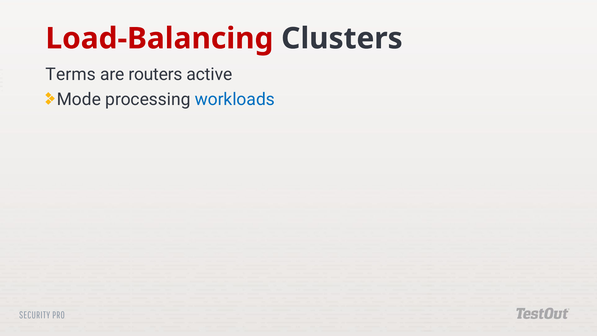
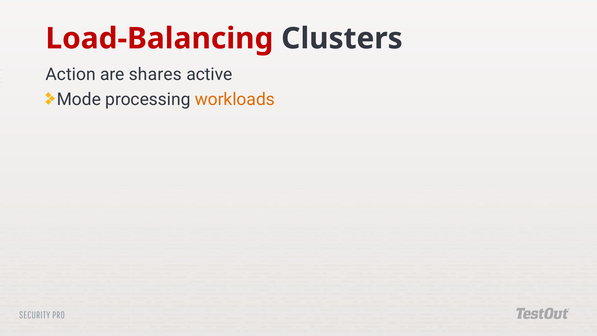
Terms: Terms -> Action
routers: routers -> shares
workloads colour: blue -> orange
